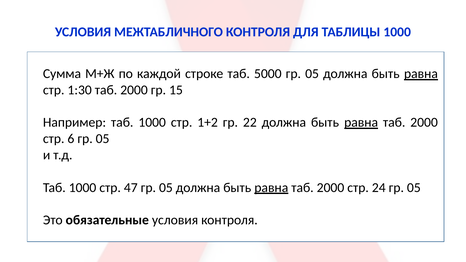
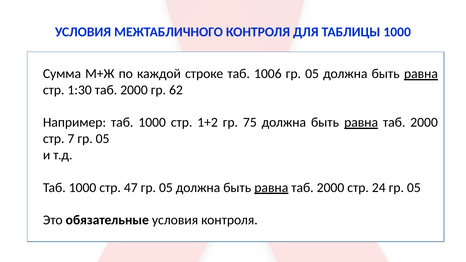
5000: 5000 -> 1006
15: 15 -> 62
22: 22 -> 75
6: 6 -> 7
